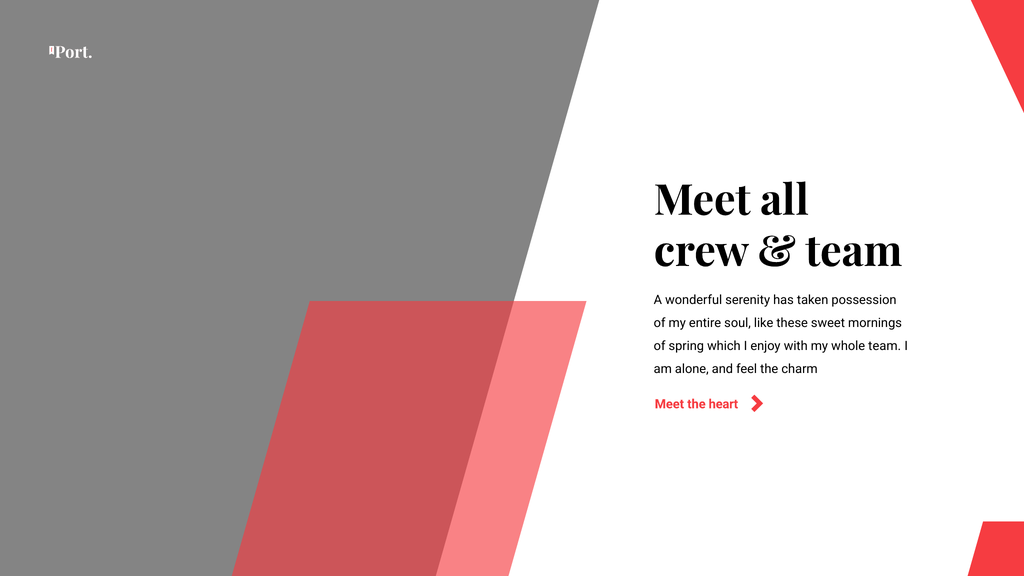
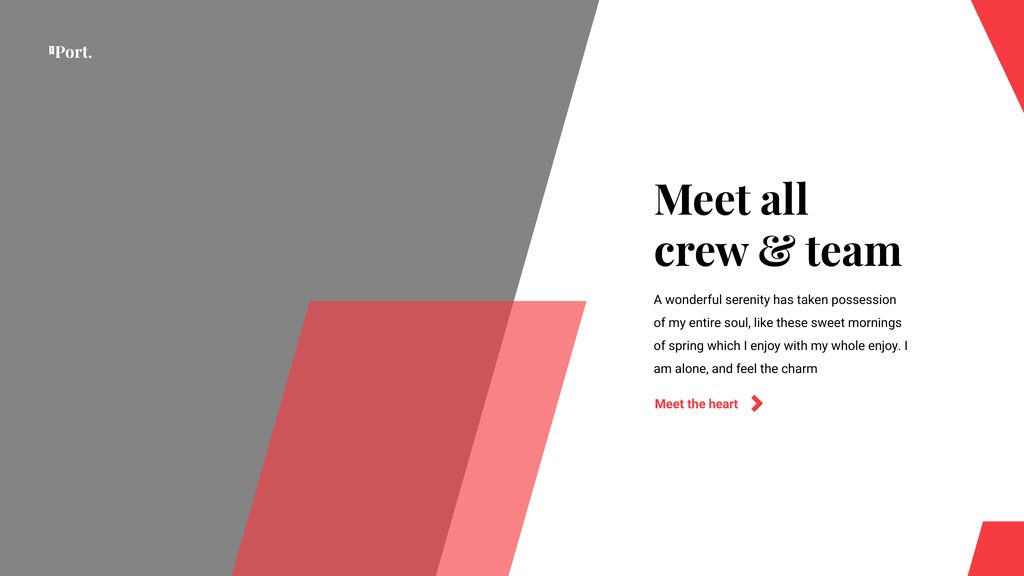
whole team: team -> enjoy
